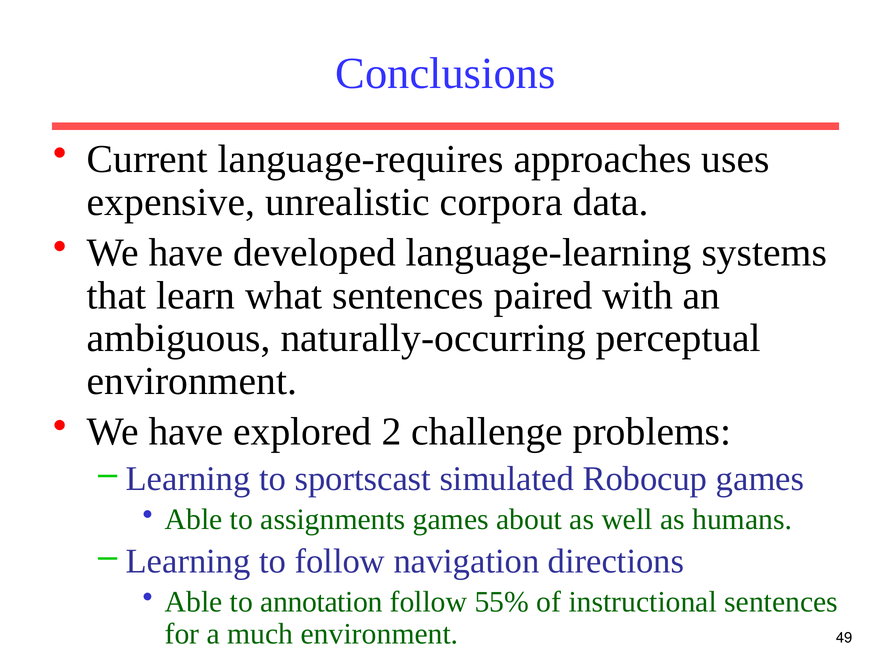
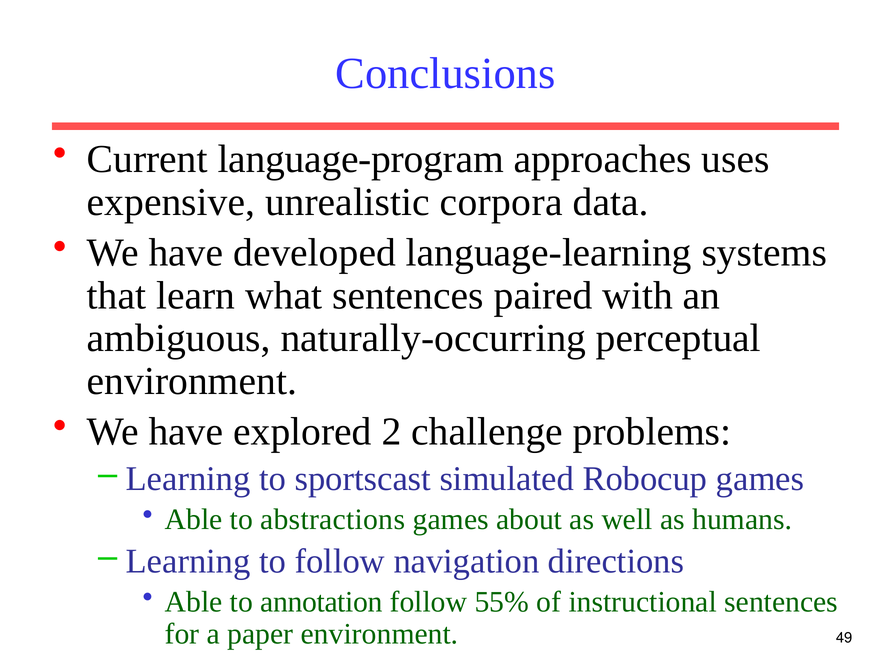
language-requires: language-requires -> language-program
assignments: assignments -> abstractions
much: much -> paper
